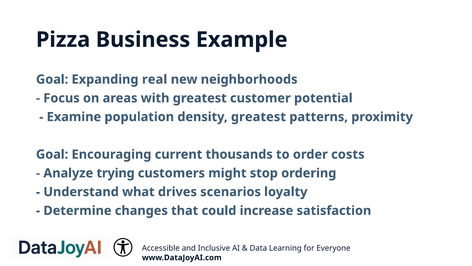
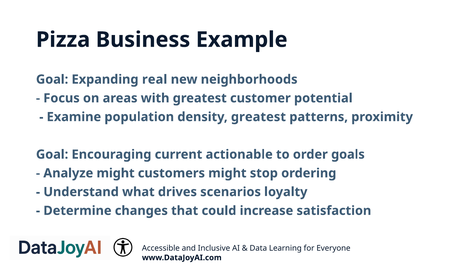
thousands: thousands -> actionable
costs: costs -> goals
Analyze trying: trying -> might
